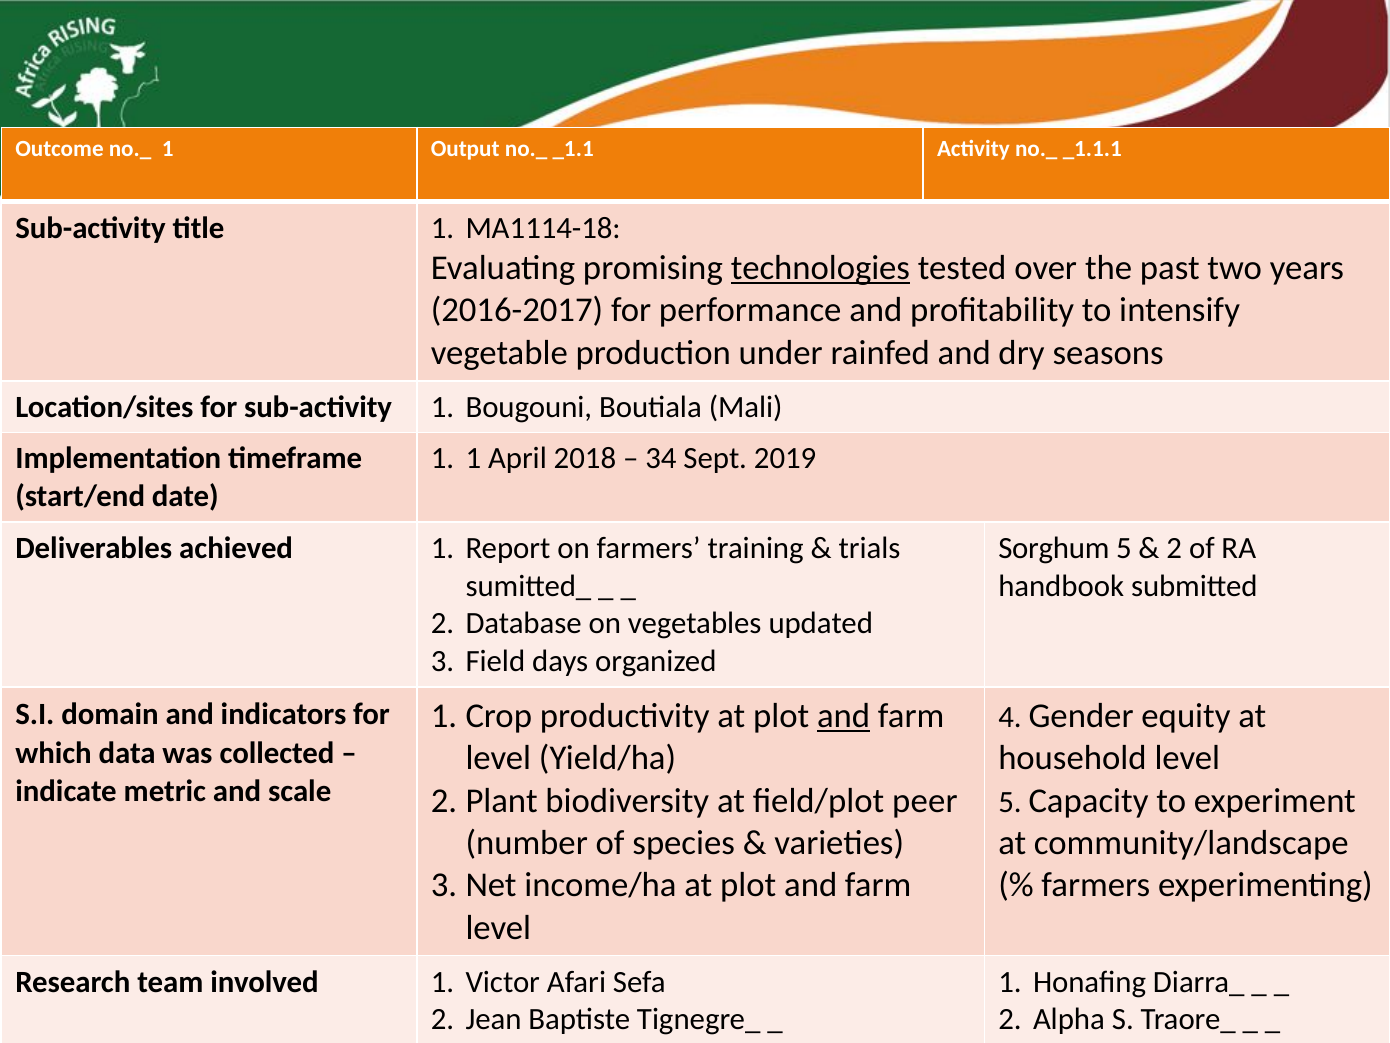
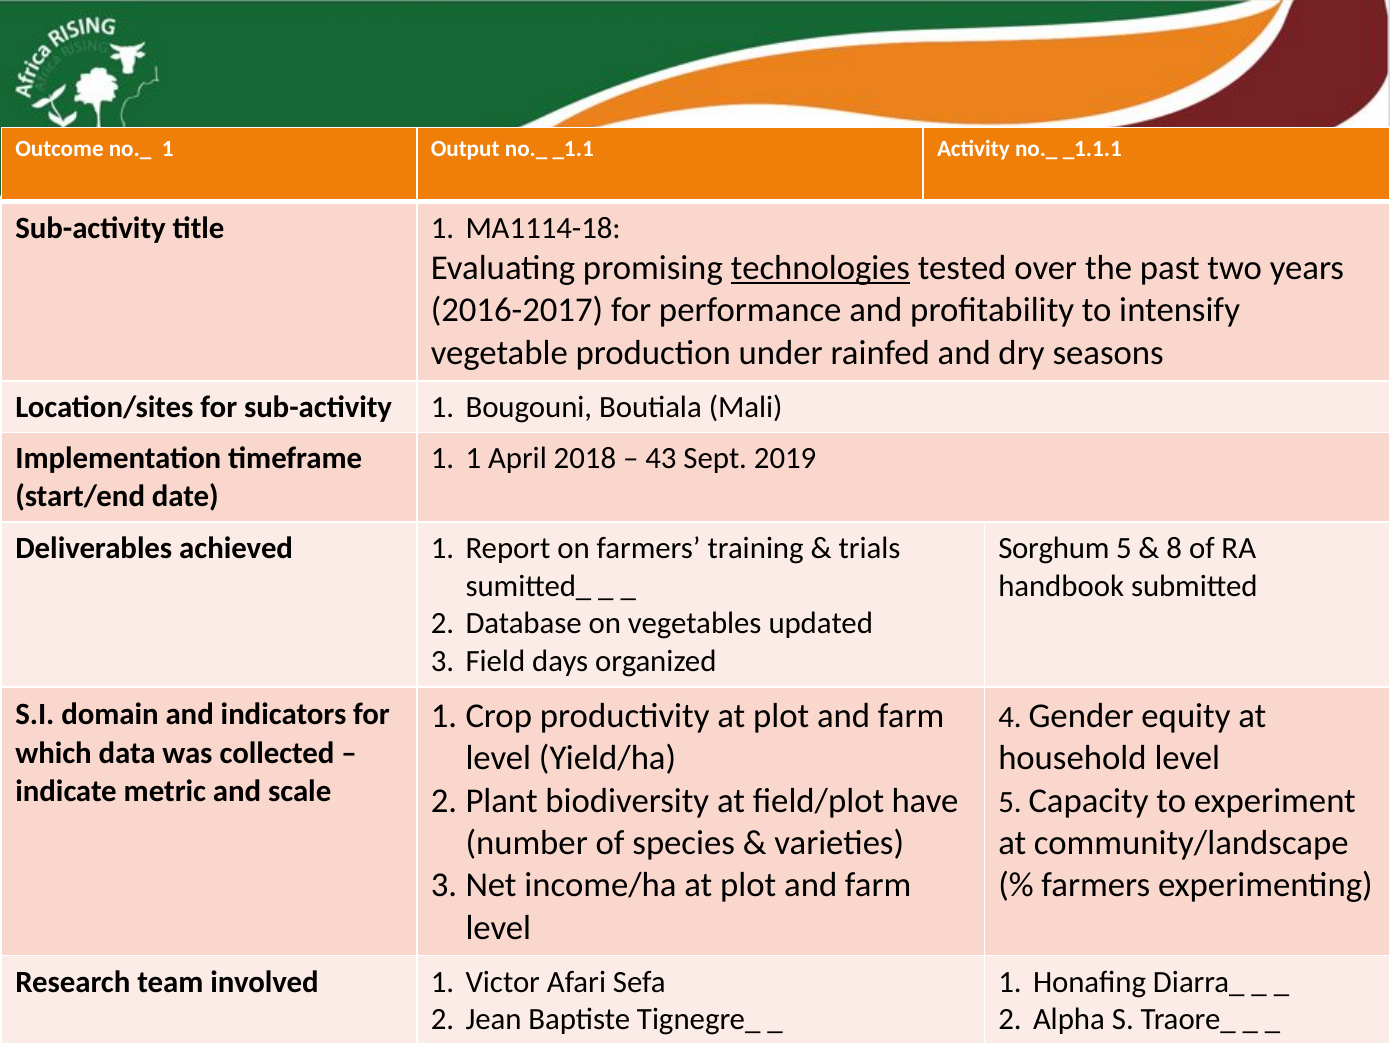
34: 34 -> 43
2 at (1174, 548): 2 -> 8
and at (844, 715) underline: present -> none
field/plot peer: peer -> have
